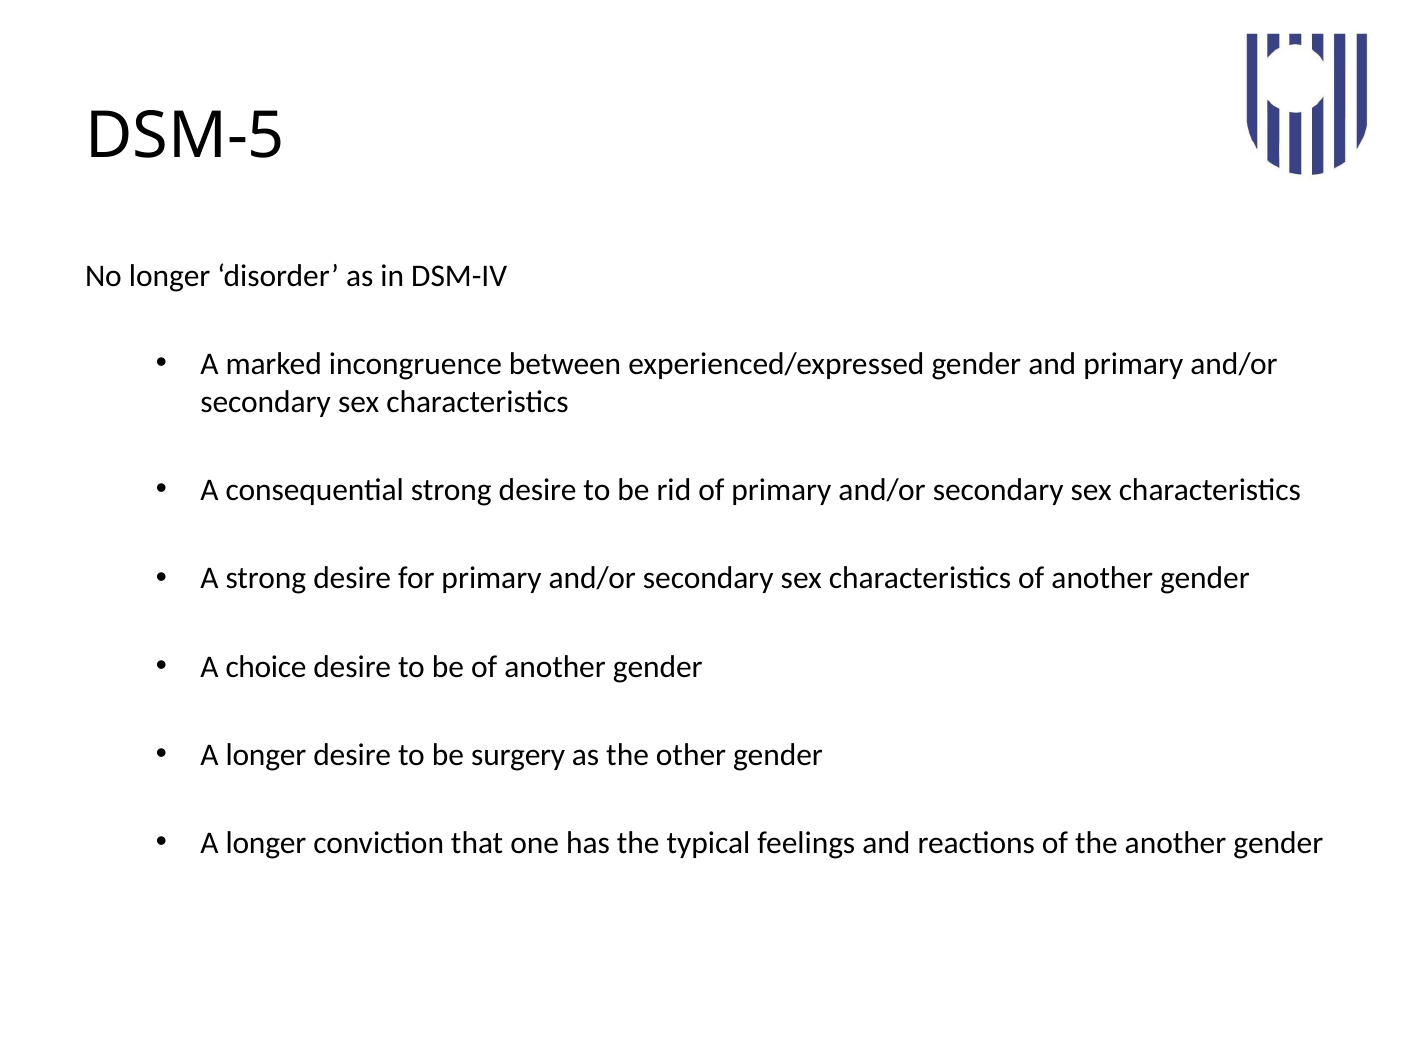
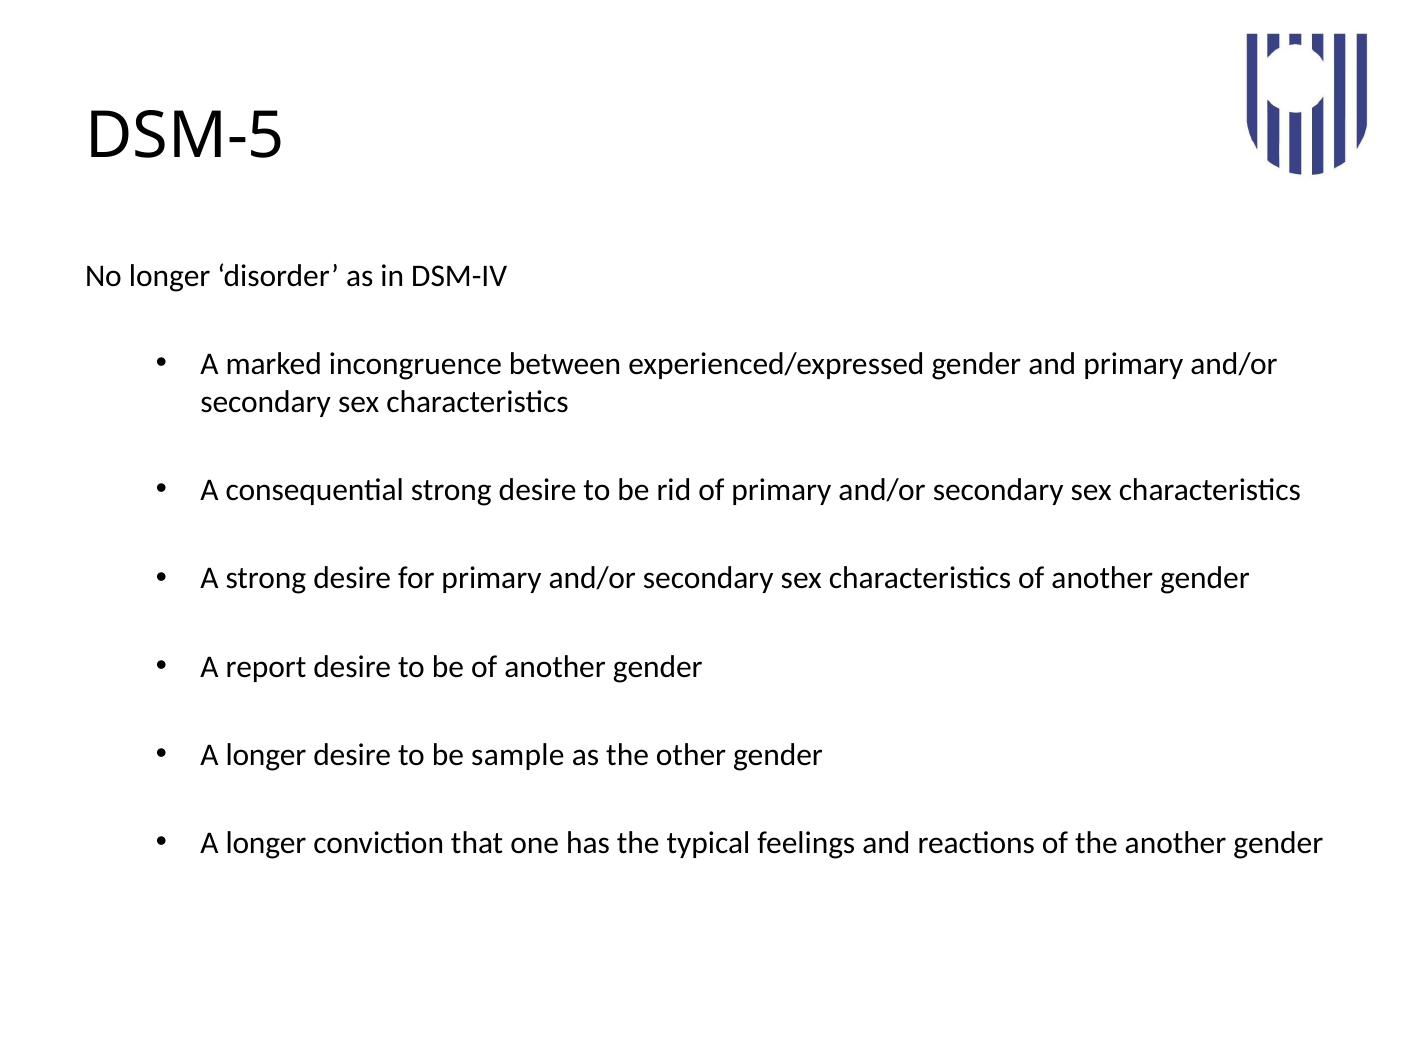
choice: choice -> report
surgery: surgery -> sample
